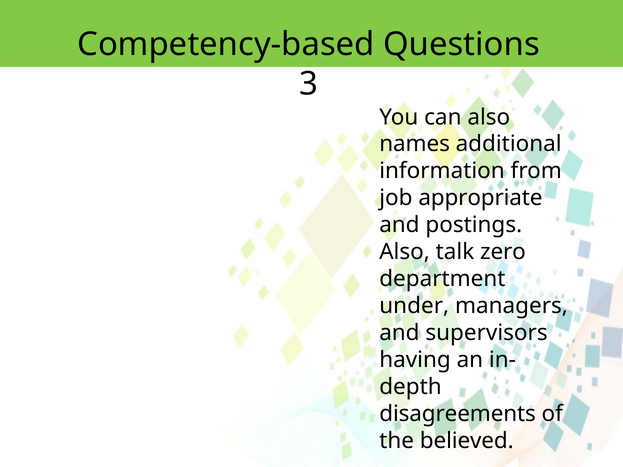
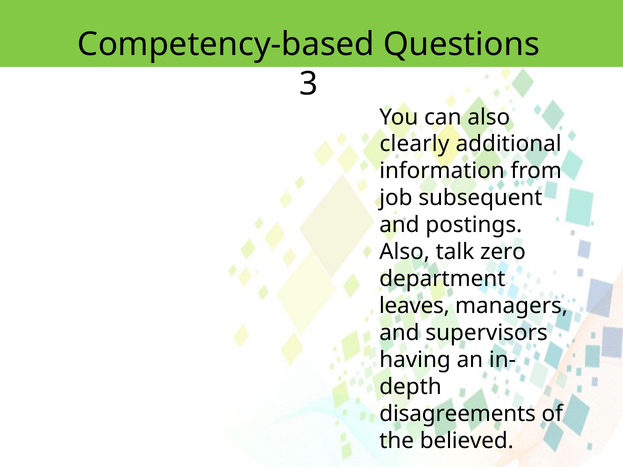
names: names -> clearly
appropriate: appropriate -> subsequent
under: under -> leaves
